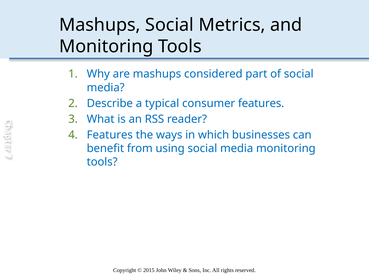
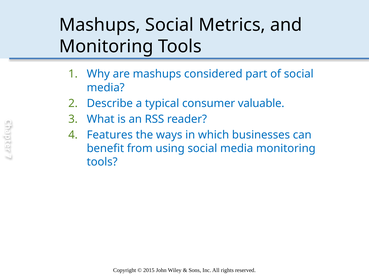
consumer features: features -> valuable
